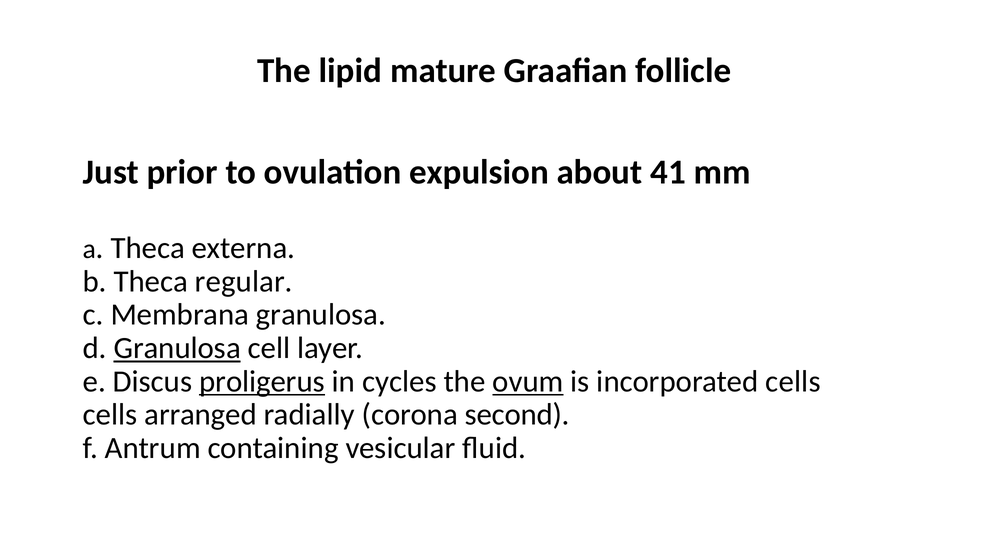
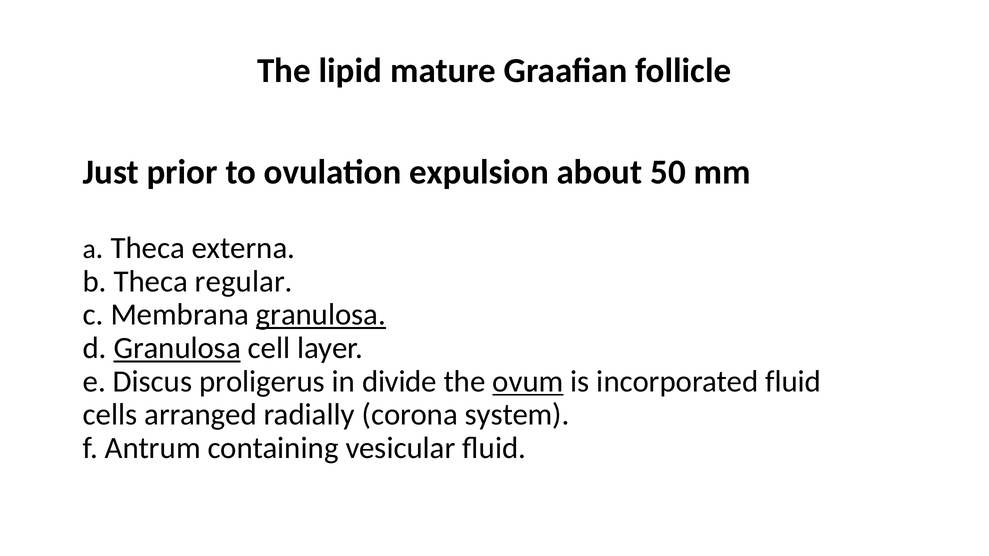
41: 41 -> 50
granulosa at (321, 315) underline: none -> present
proligerus underline: present -> none
cycles: cycles -> divide
incorporated cells: cells -> fluid
second: second -> system
